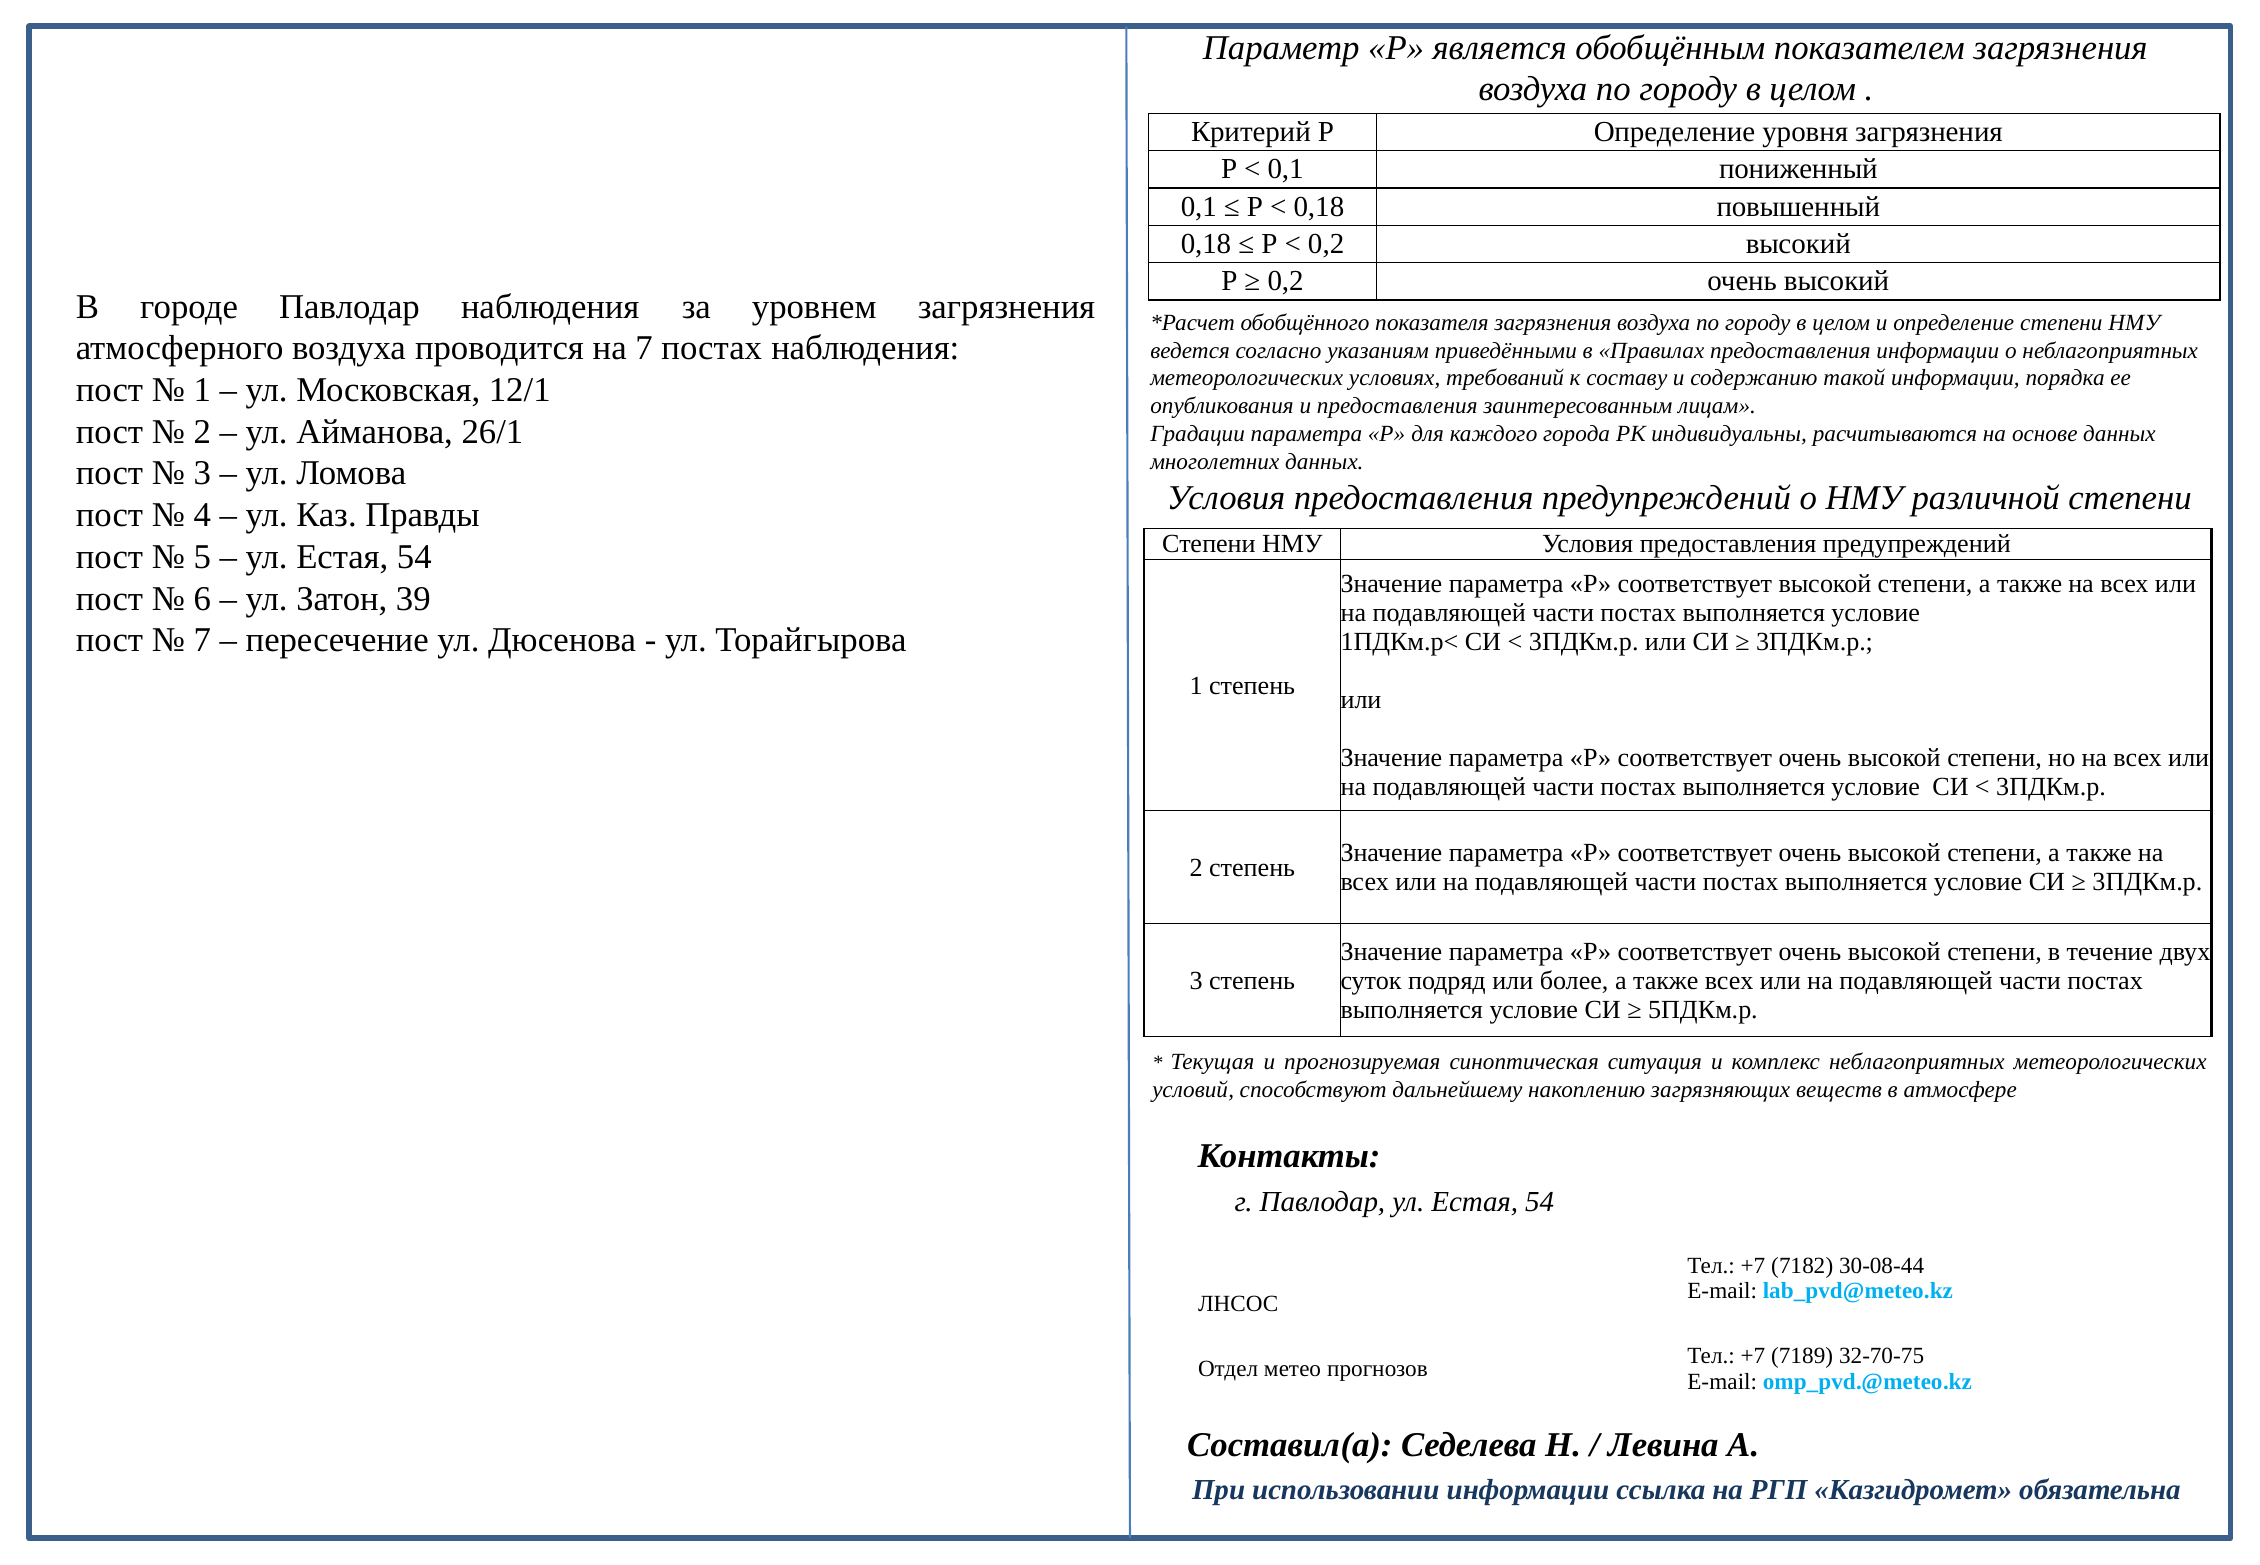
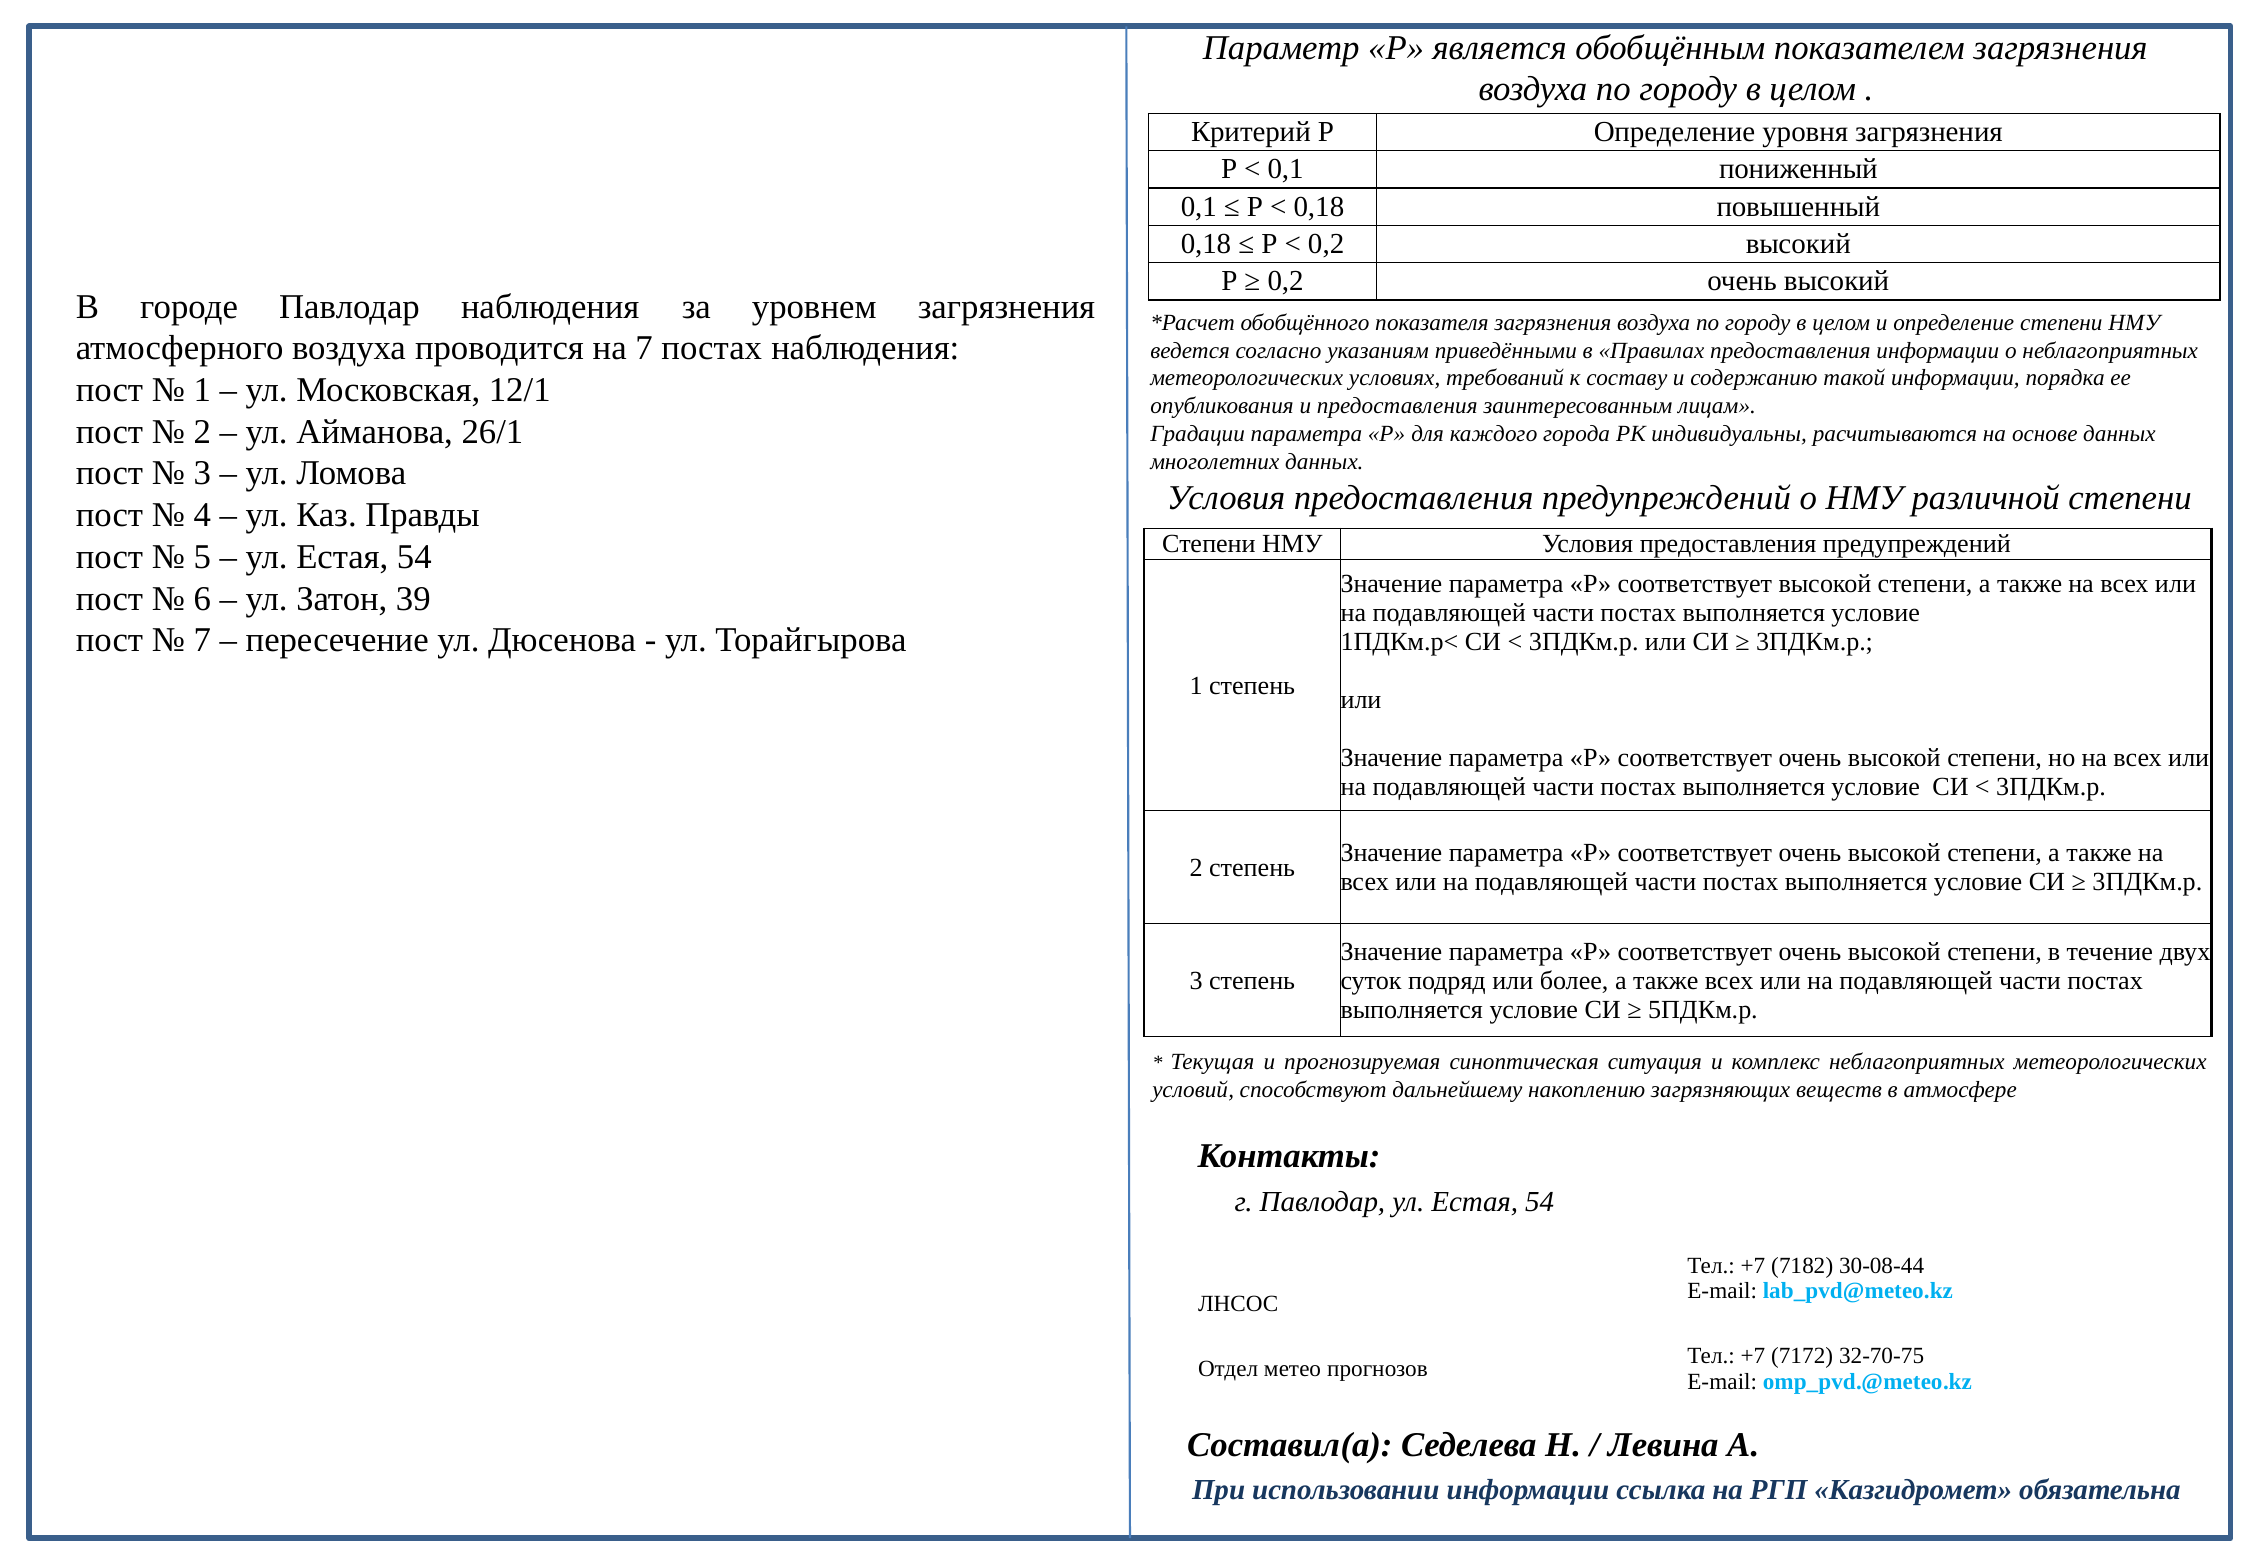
7189: 7189 -> 7172
